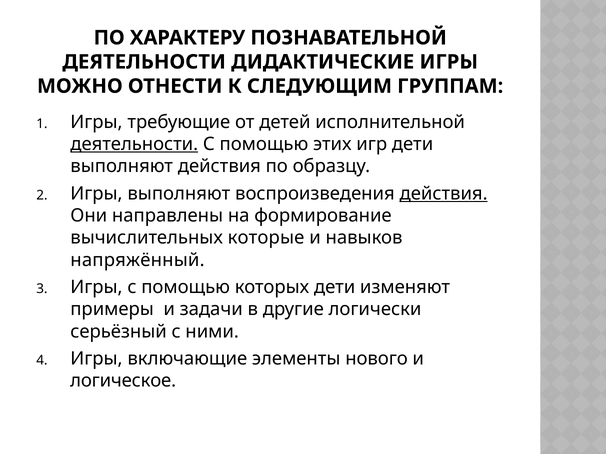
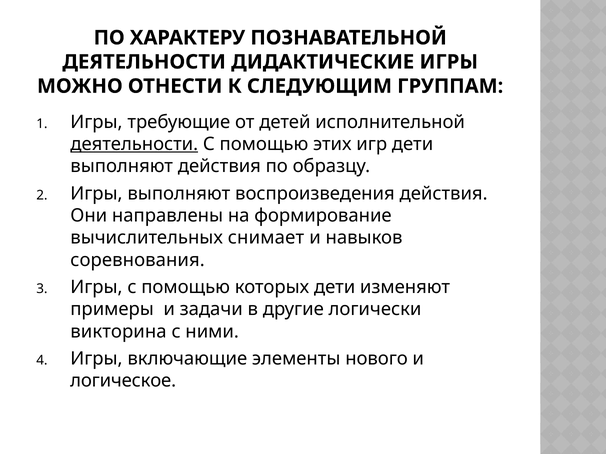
действия at (444, 194) underline: present -> none
которые: которые -> снимает
напряжённый: напряжённый -> соревнования
серьёзный: серьёзный -> викторина
